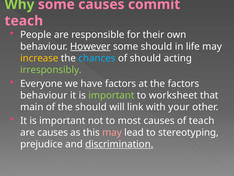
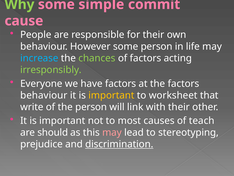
some causes: causes -> simple
teach at (24, 21): teach -> cause
However underline: present -> none
some should: should -> person
increase colour: yellow -> light blue
chances colour: light blue -> light green
of should: should -> factors
important at (111, 95) colour: light green -> yellow
main: main -> write
the should: should -> person
with your: your -> their
are causes: causes -> should
